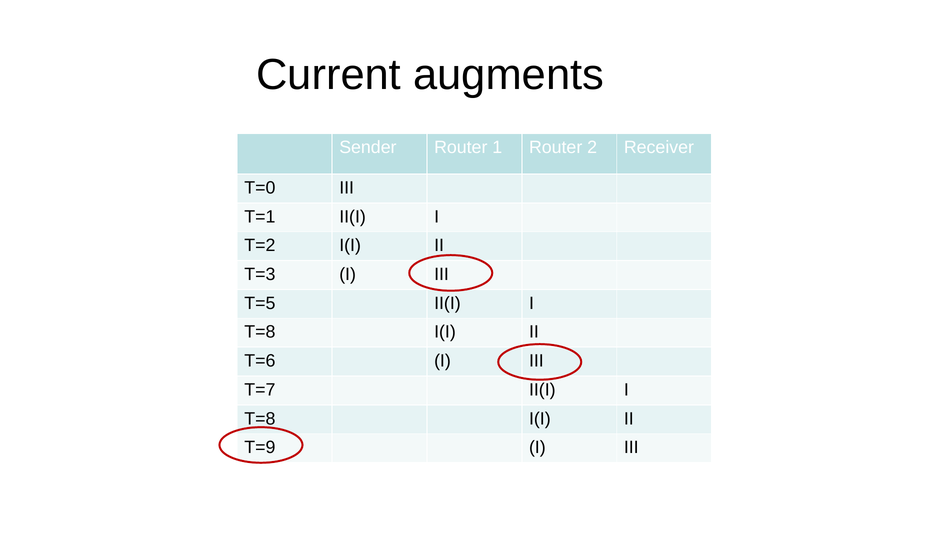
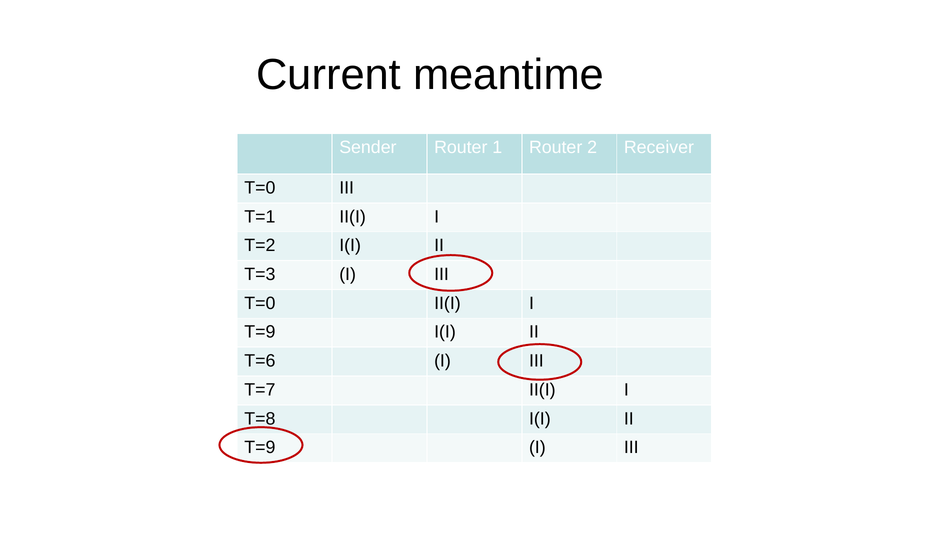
augments: augments -> meantime
T=5 at (260, 303): T=5 -> T=0
T=8 at (260, 332): T=8 -> T=9
